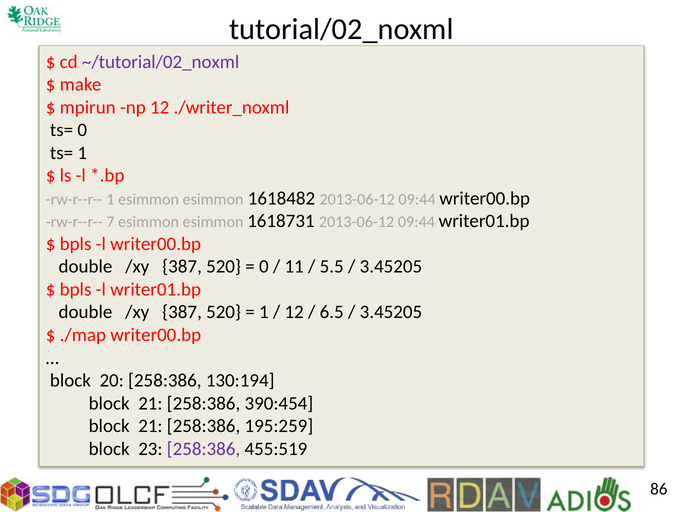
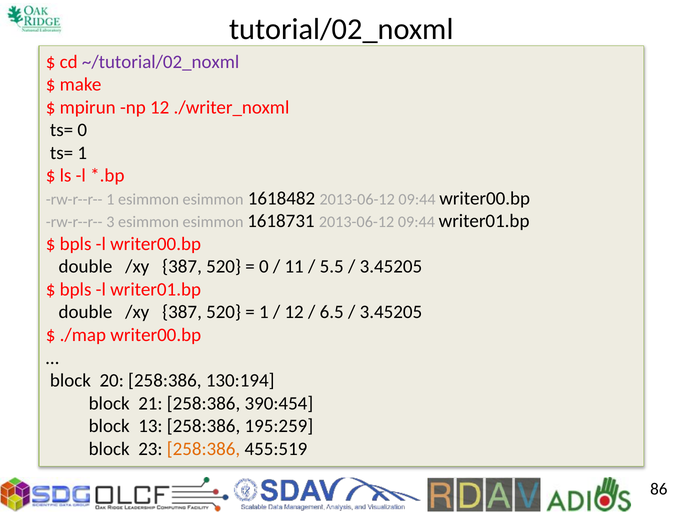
7: 7 -> 3
21 at (150, 426): 21 -> 13
258:386 at (204, 449) colour: purple -> orange
